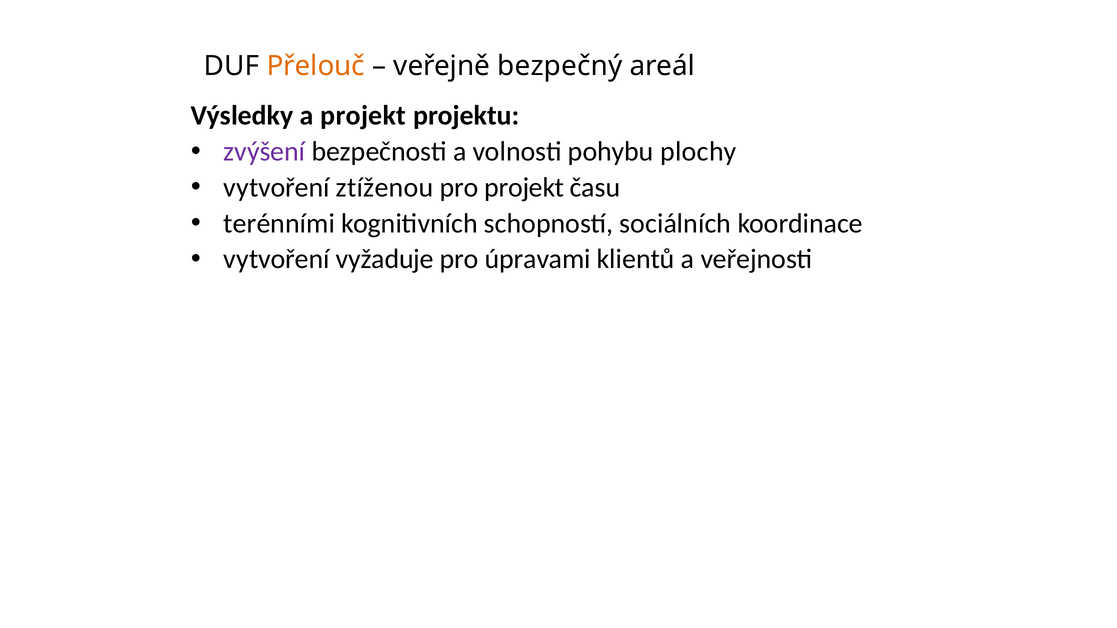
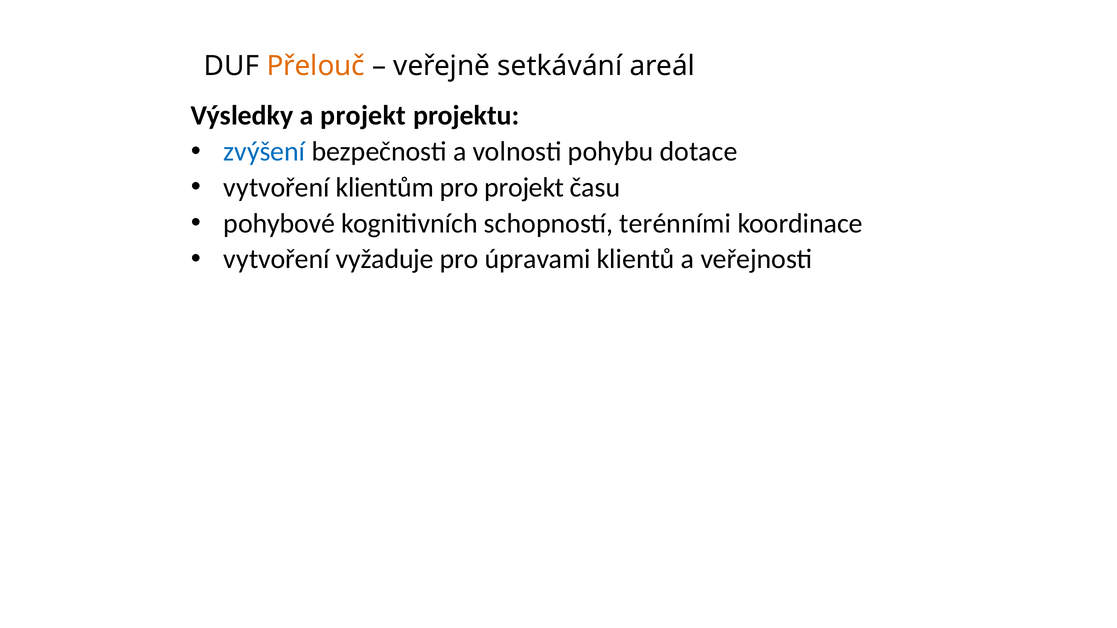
bezpečný: bezpečný -> setkávání
zvýšení colour: purple -> blue
plochy: plochy -> dotace
ztíženou: ztíženou -> klientům
terénními: terénními -> pohybové
sociálních: sociálních -> terénními
